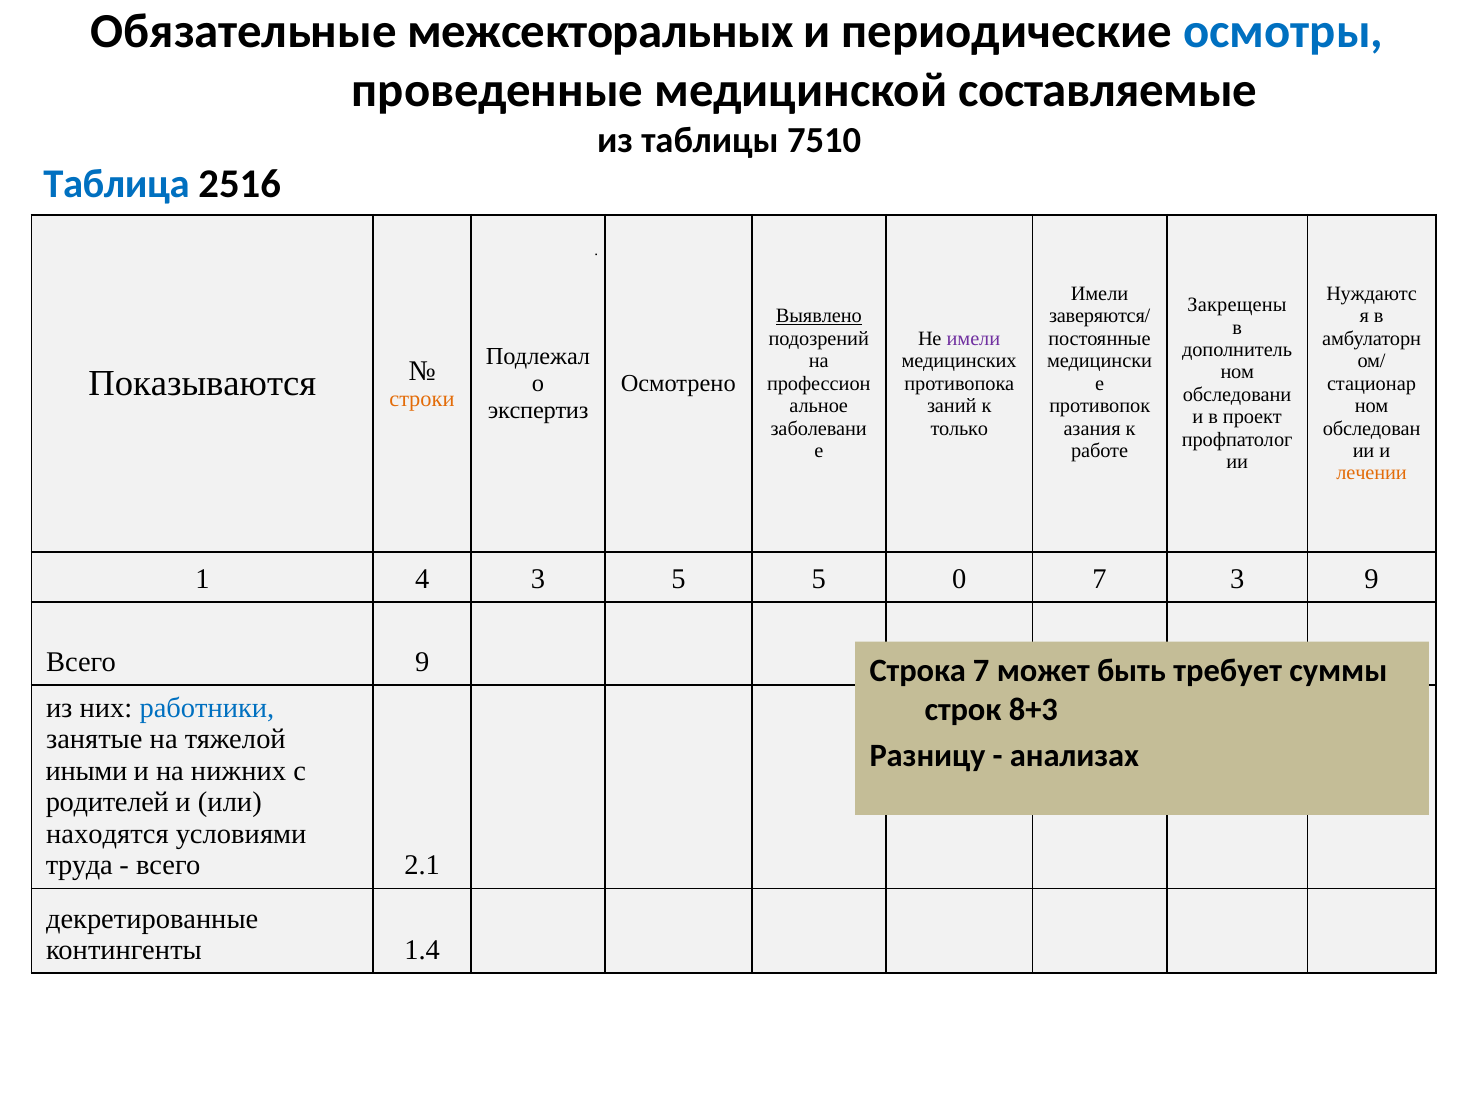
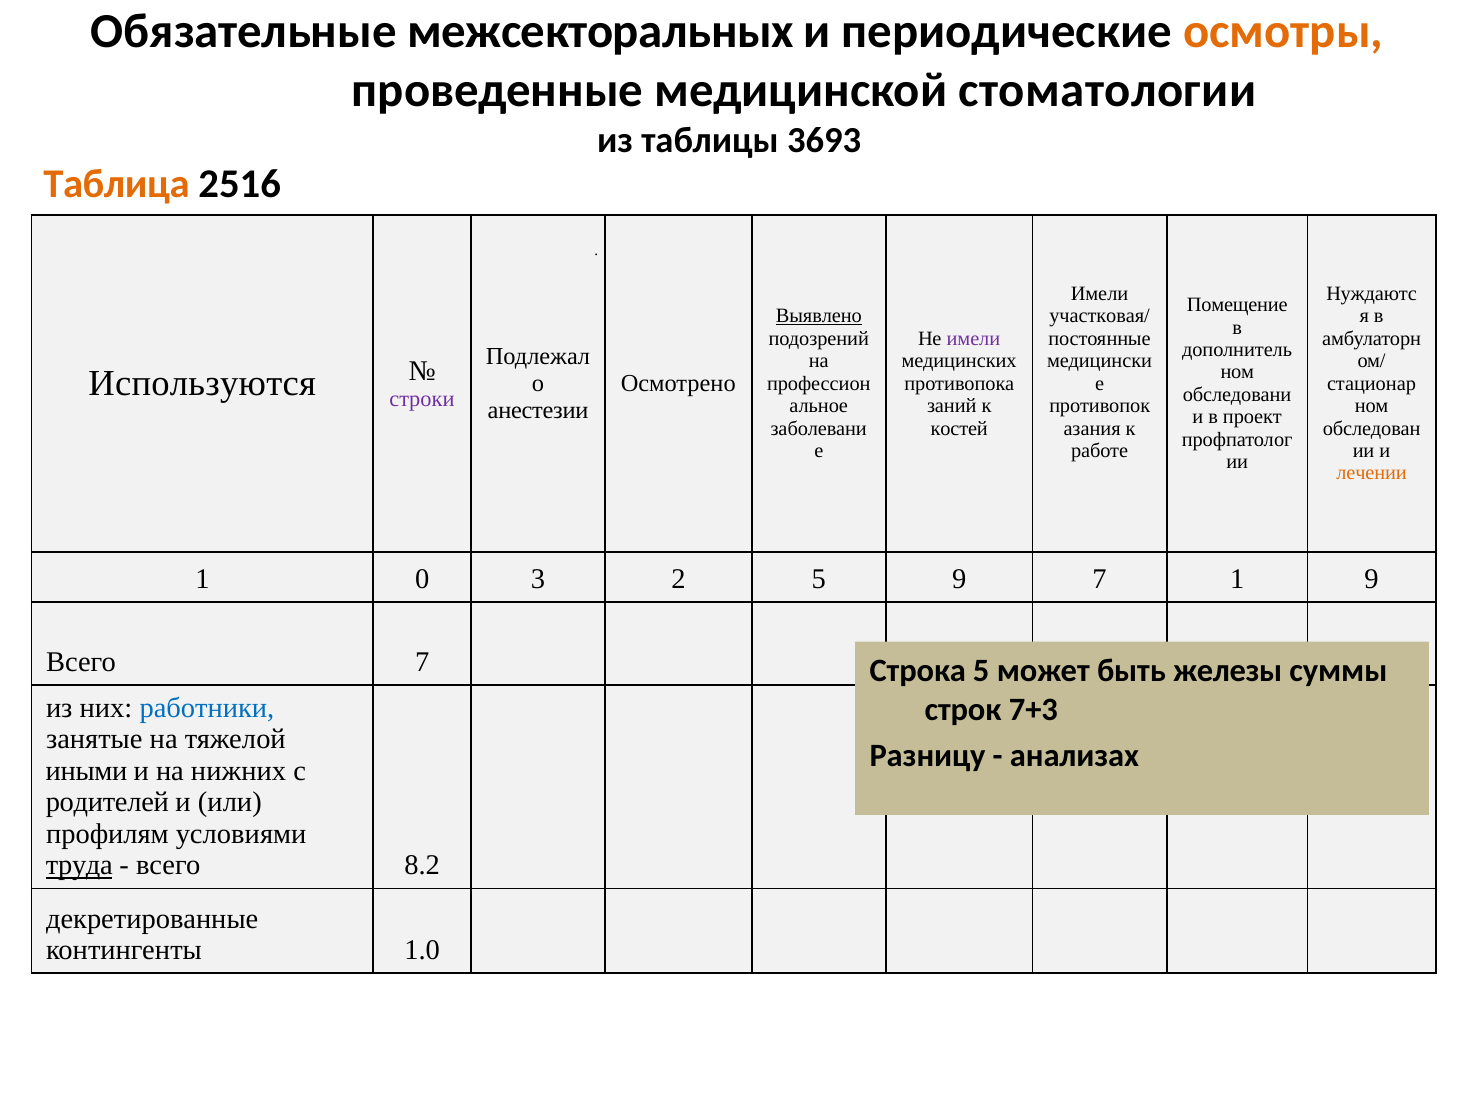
осмотры colour: blue -> orange
составляемые: составляемые -> стоматологии
7510: 7510 -> 3693
Таблица colour: blue -> orange
Закрещены: Закрещены -> Помещение
заверяются/: заверяются/ -> участковая/
Показываются: Показываются -> Используются
строки colour: orange -> purple
экспертиз: экспертиз -> анестезии
только: только -> костей
4: 4 -> 0
3 5: 5 -> 2
5 0: 0 -> 9
7 3: 3 -> 1
Всего 9: 9 -> 7
Строка 7: 7 -> 5
требует: требует -> железы
8+3: 8+3 -> 7+3
находятся: находятся -> профилям
труда underline: none -> present
2.1: 2.1 -> 8.2
1.4: 1.4 -> 1.0
